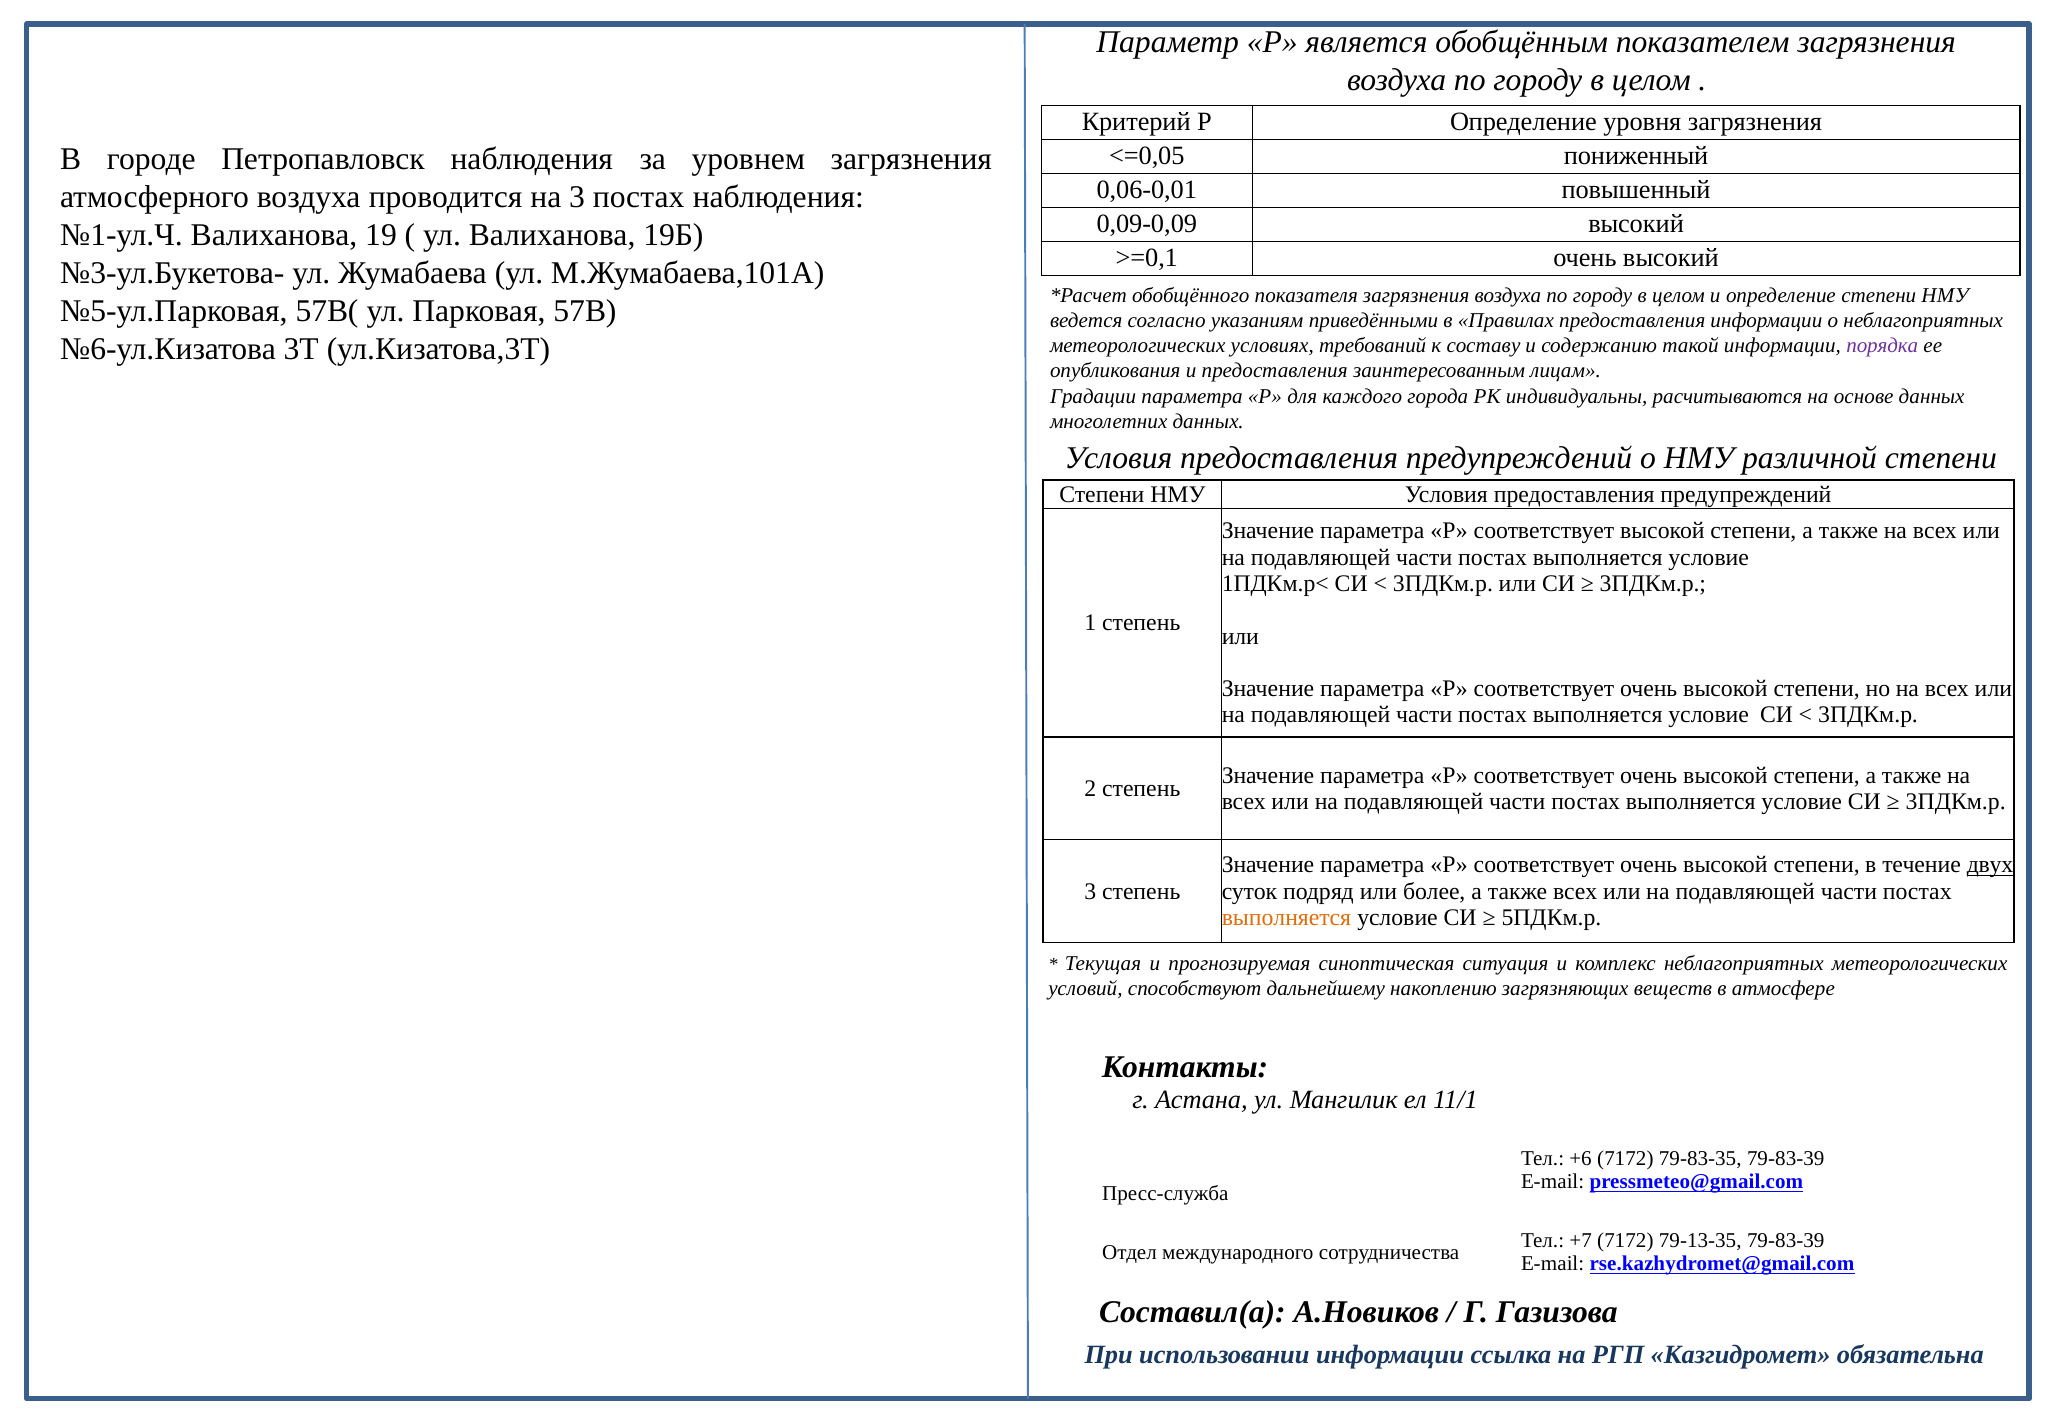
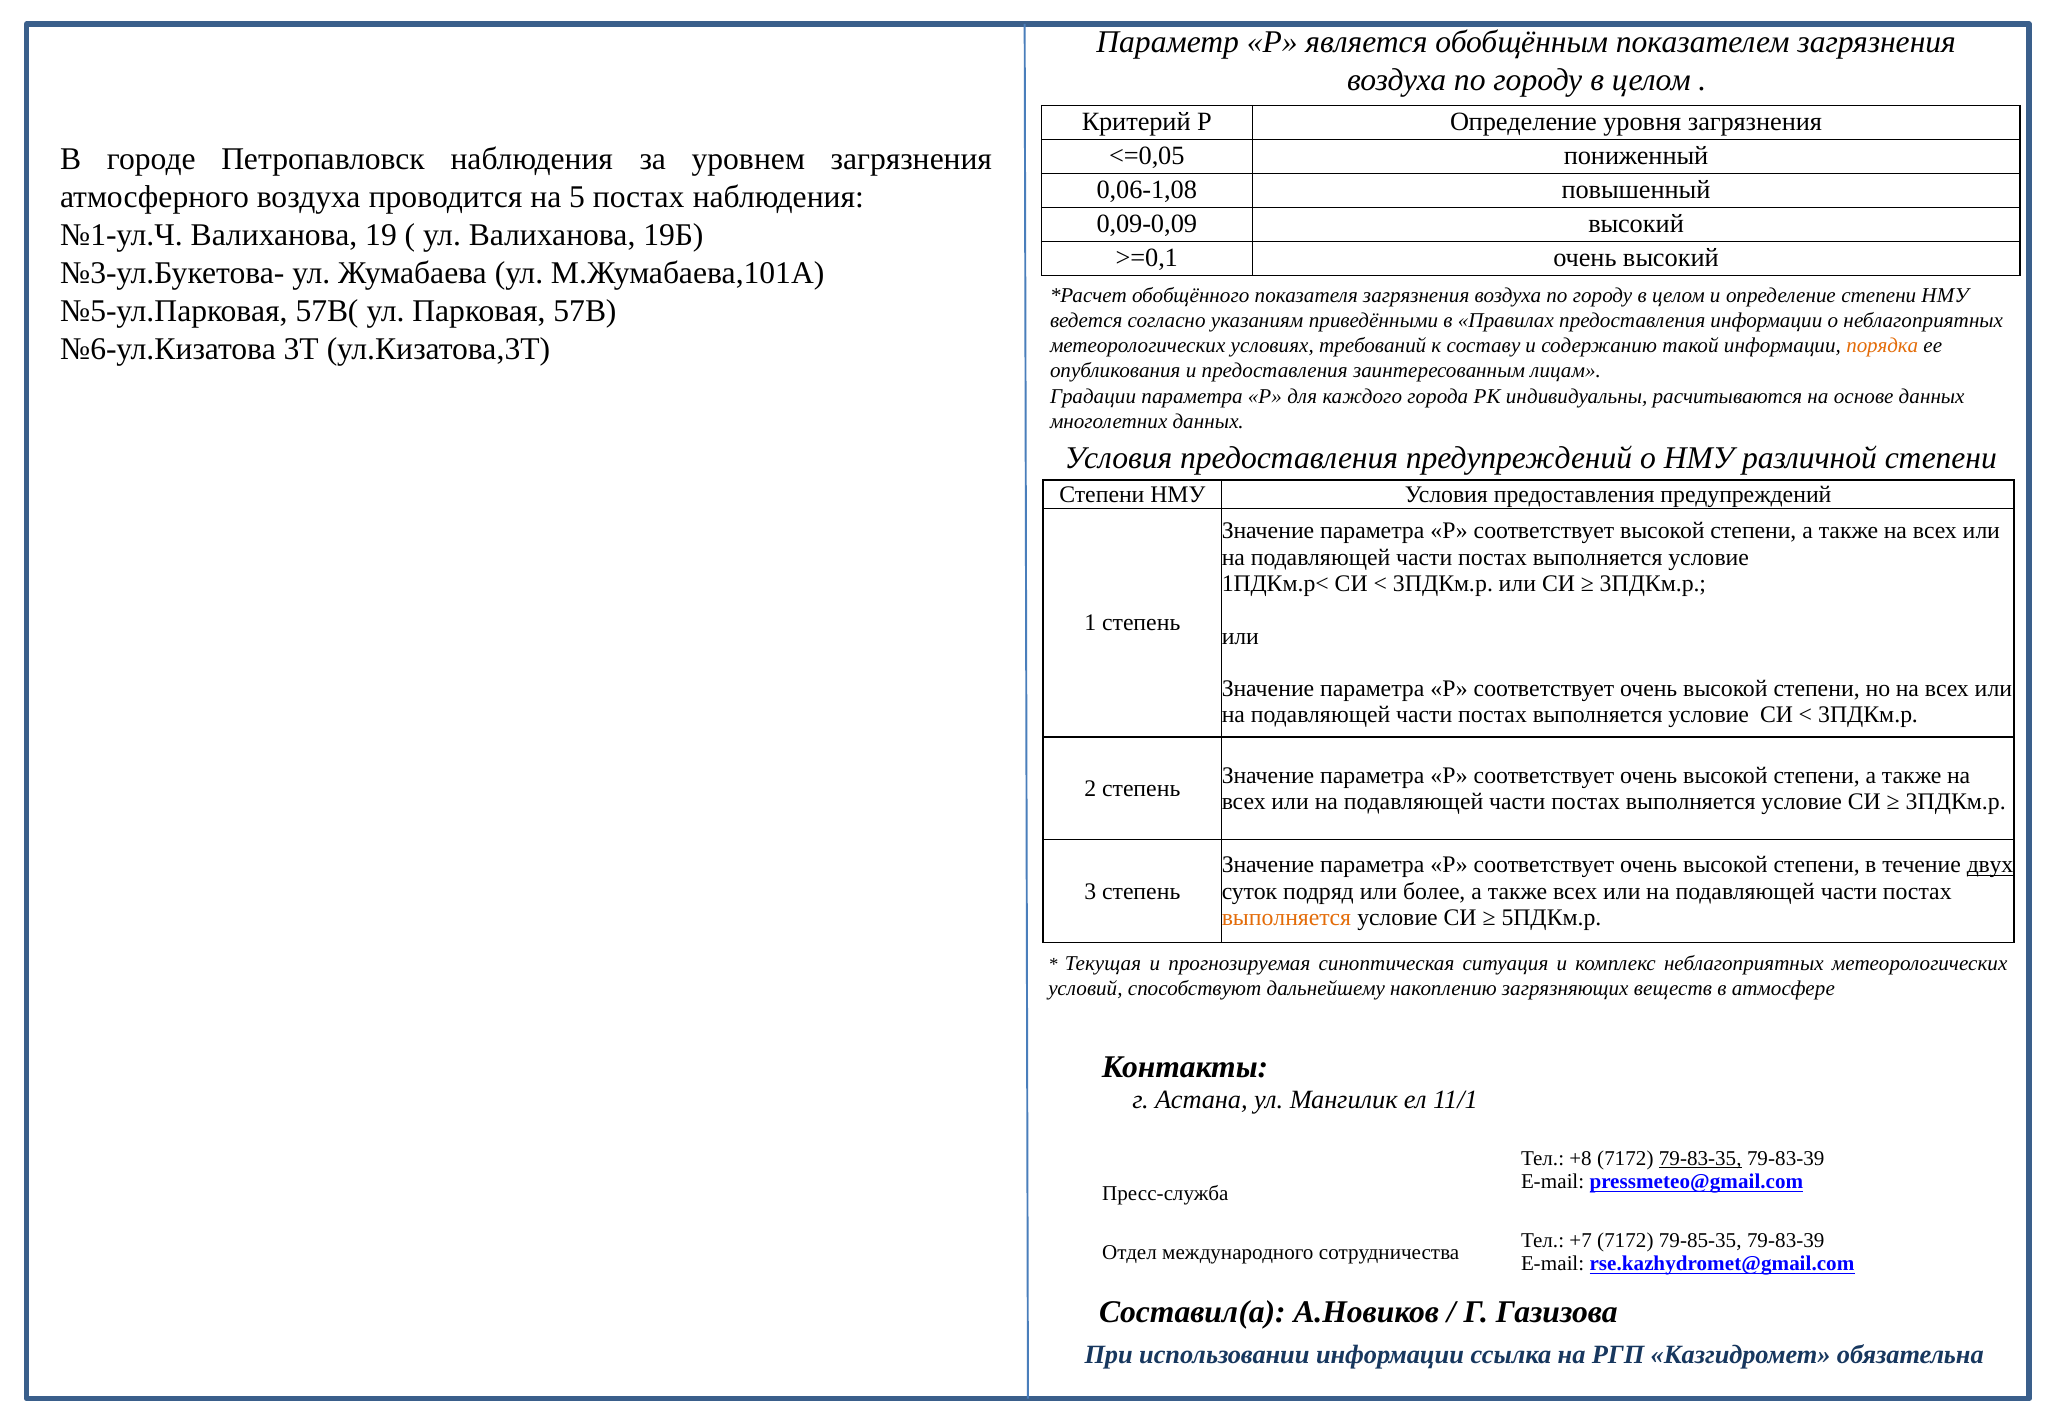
0,06-0,01: 0,06-0,01 -> 0,06-1,08
на 3: 3 -> 5
порядка colour: purple -> orange
+6: +6 -> +8
79-83-35 underline: none -> present
79-13-35: 79-13-35 -> 79-85-35
